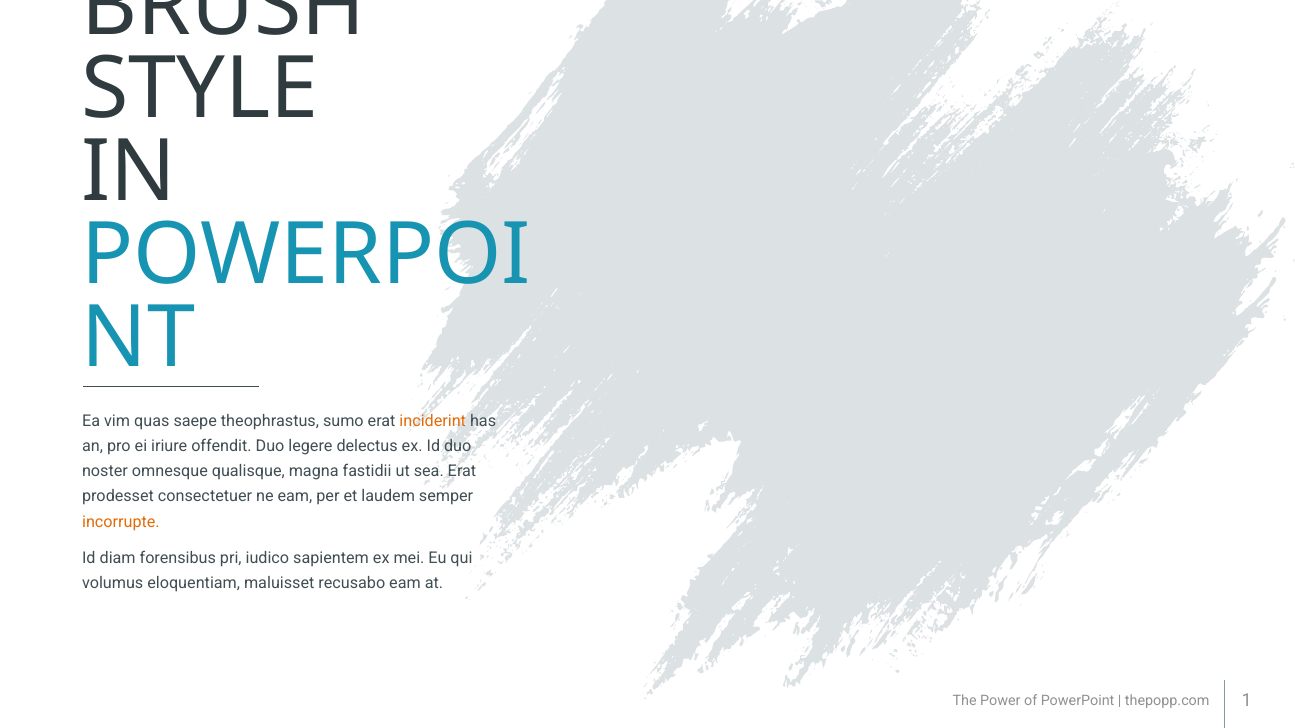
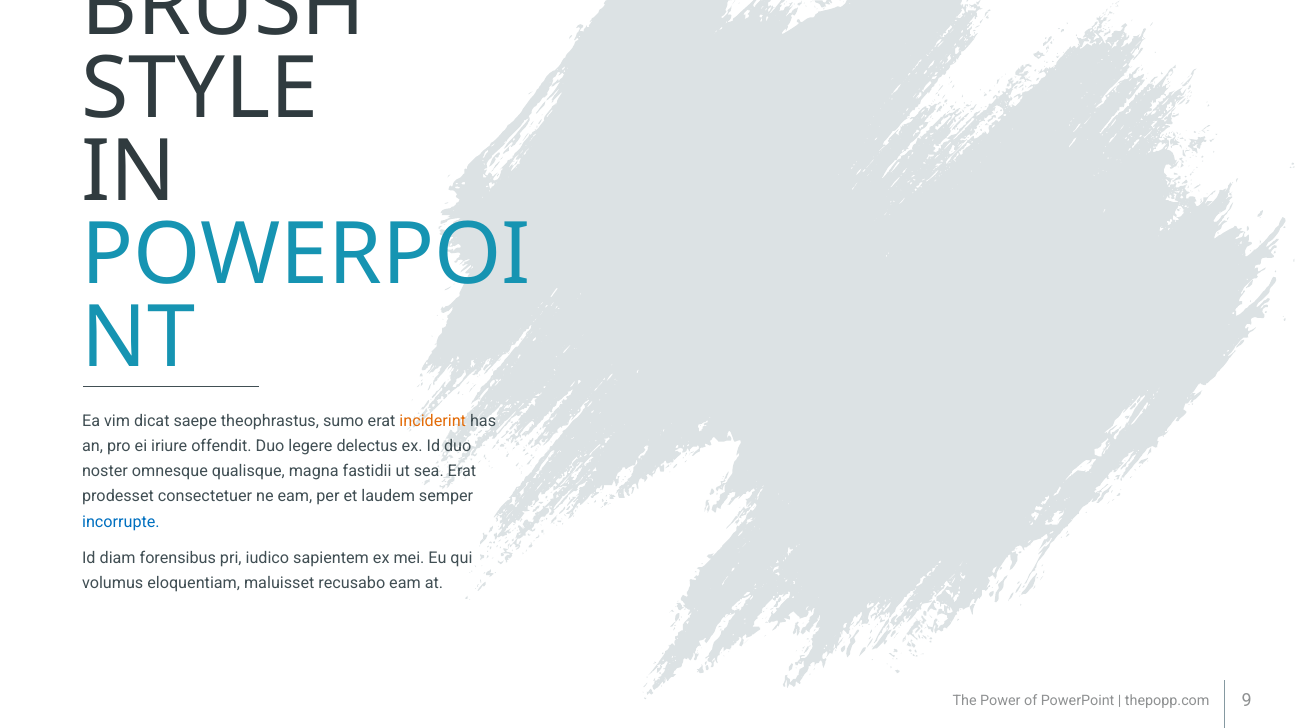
quas: quas -> dicat
incorrupte colour: orange -> blue
1: 1 -> 9
